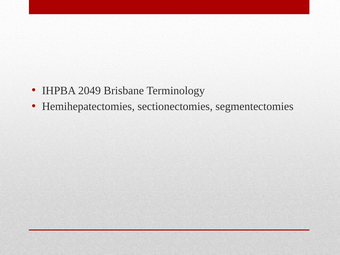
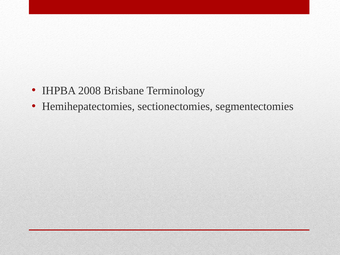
2049: 2049 -> 2008
